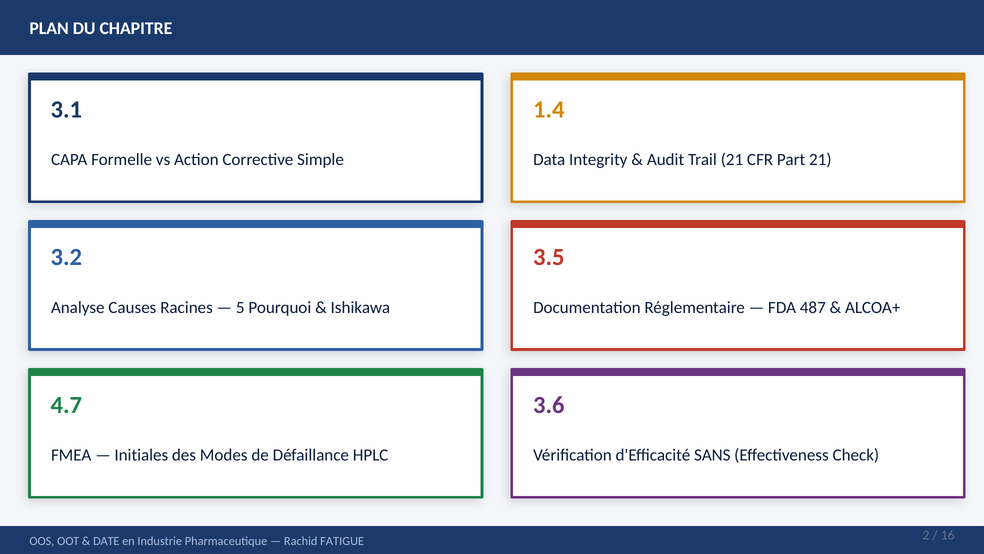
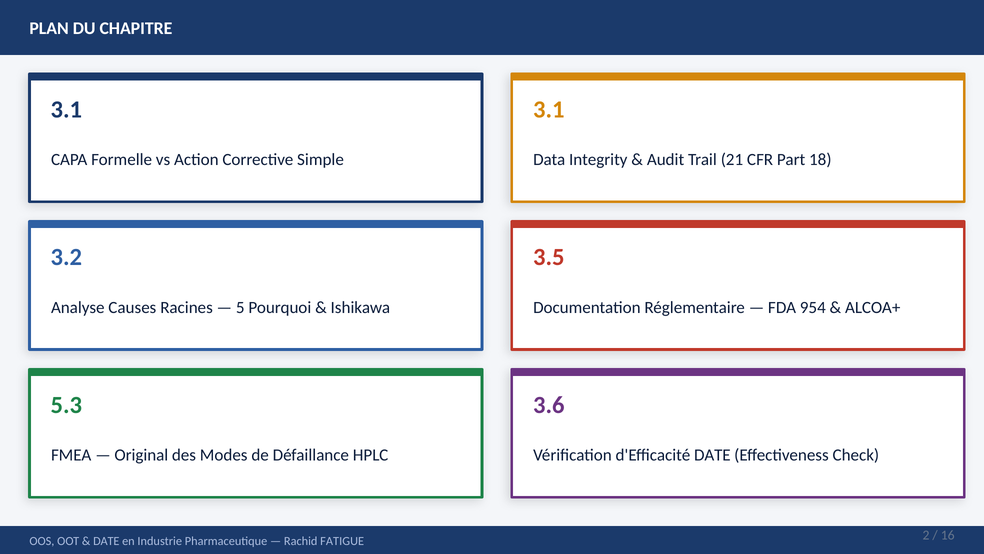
1.4 at (549, 109): 1.4 -> 3.1
Part 21: 21 -> 18
487: 487 -> 954
4.7: 4.7 -> 5.3
Initiales: Initiales -> Original
d'Efficacité SANS: SANS -> DATE
